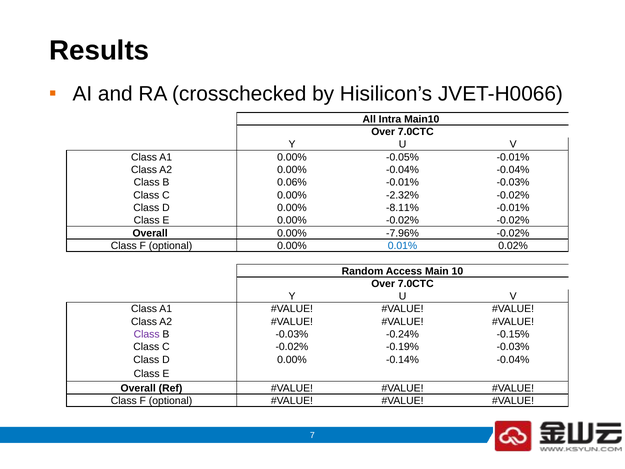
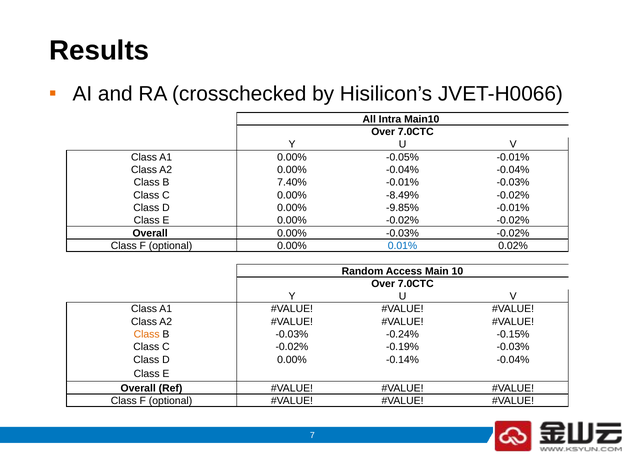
0.06%: 0.06% -> 7.40%
-2.32%: -2.32% -> -8.49%
-8.11%: -8.11% -> -9.85%
0.00% -7.96%: -7.96% -> -0.03%
Class at (147, 334) colour: purple -> orange
